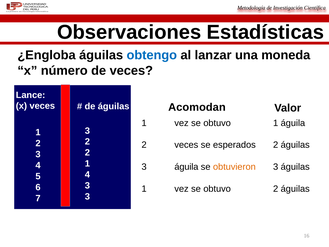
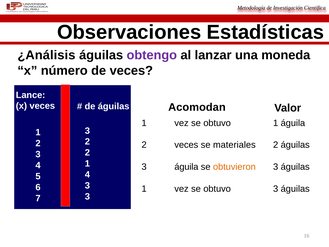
¿Engloba: ¿Engloba -> ¿Análisis
obtengo colour: blue -> purple
esperados: esperados -> materiales
obtuvo 2: 2 -> 3
